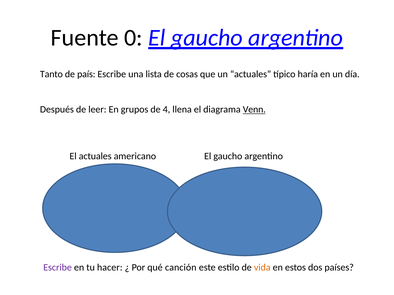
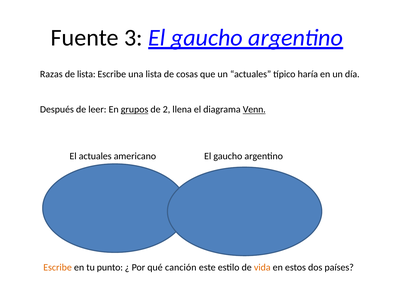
0: 0 -> 3
Tanto: Tanto -> Razas
de país: país -> lista
grupos underline: none -> present
4: 4 -> 2
Escribe at (58, 268) colour: purple -> orange
hacer: hacer -> punto
